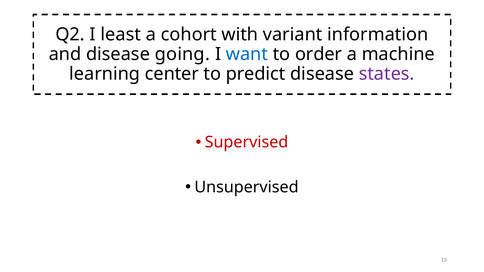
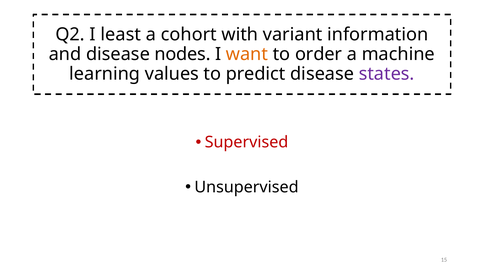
going: going -> nodes
want colour: blue -> orange
center: center -> values
